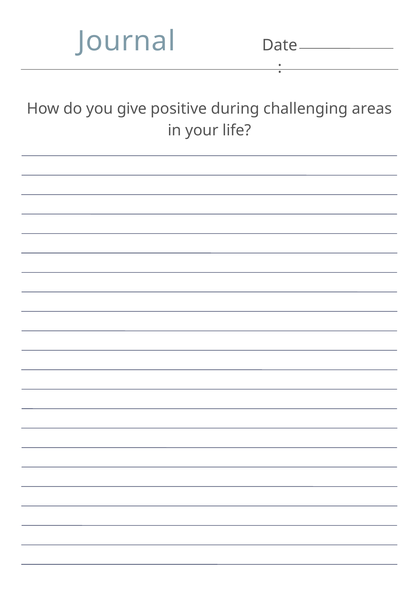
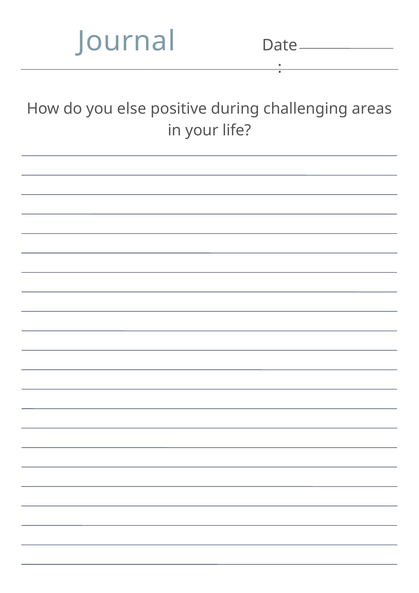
give: give -> else
